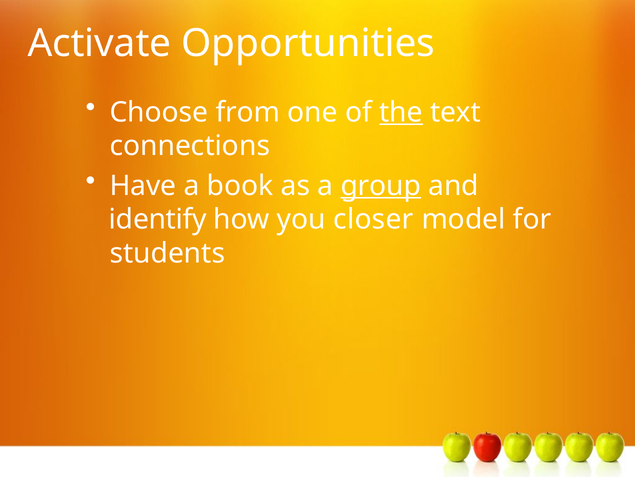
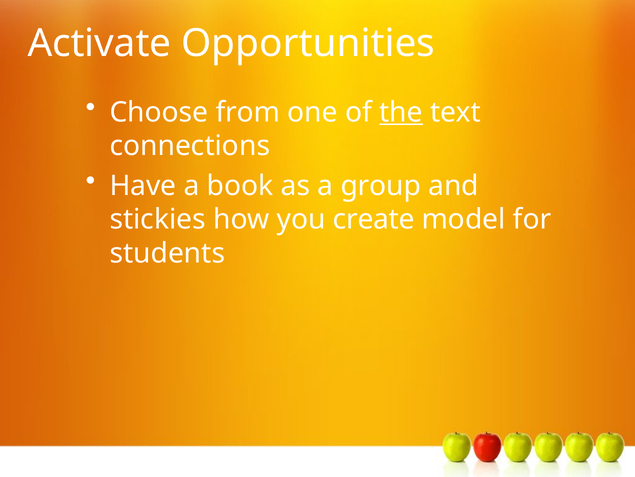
group underline: present -> none
identify: identify -> stickies
closer: closer -> create
